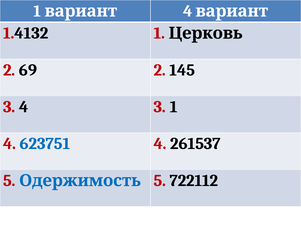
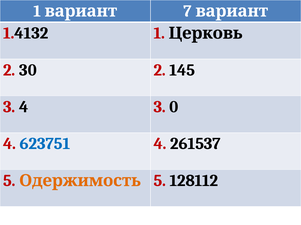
вариант 4: 4 -> 7
69: 69 -> 30
3 1: 1 -> 0
Одержимость colour: blue -> orange
722112: 722112 -> 128112
